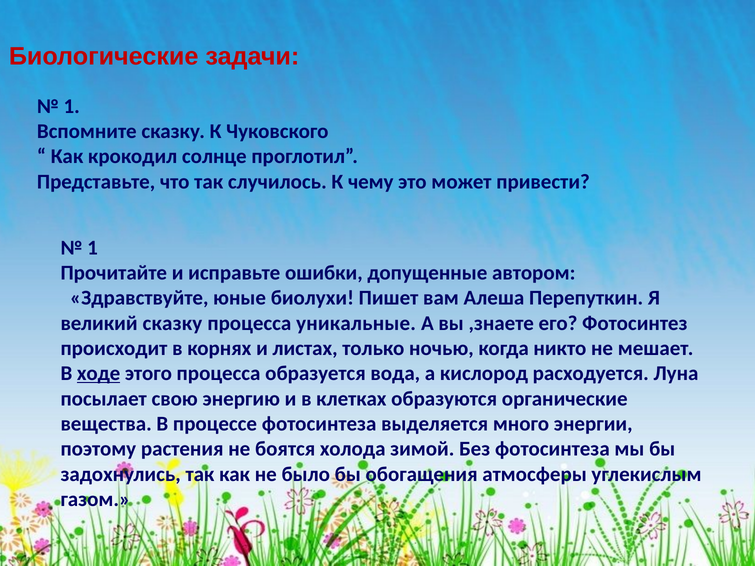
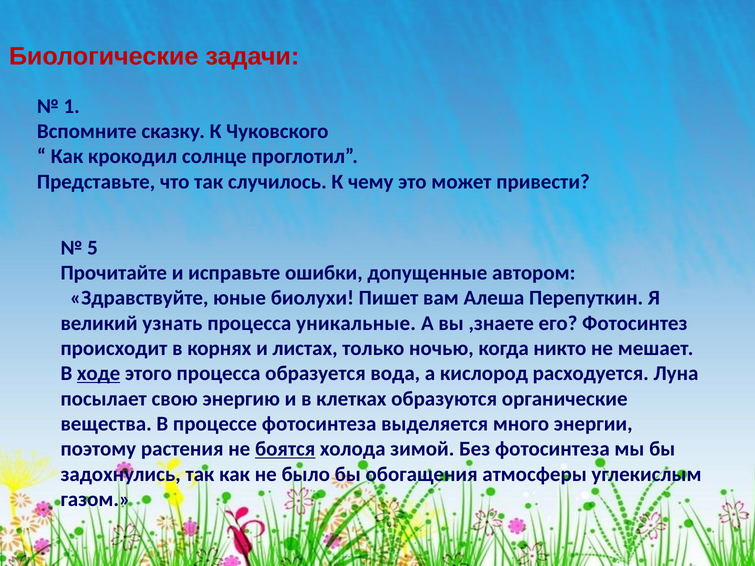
1 at (92, 248): 1 -> 5
великий сказку: сказку -> узнать
боятся underline: none -> present
